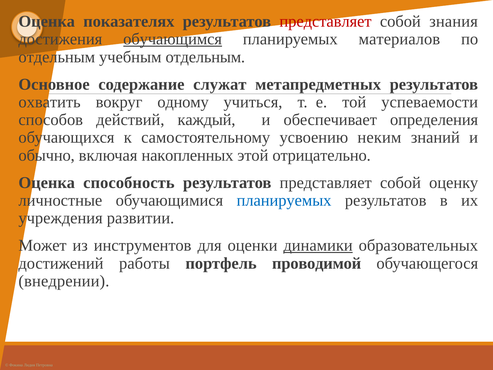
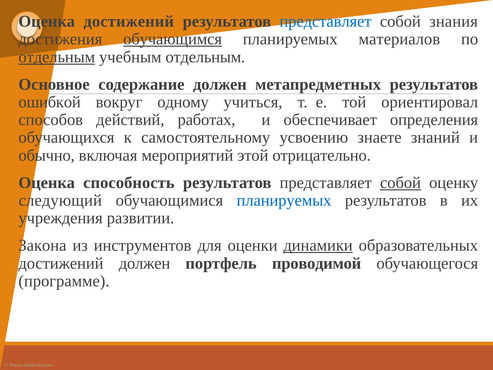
Оценка показателях: показателях -> достижений
представляет at (326, 21) colour: red -> blue
отдельным at (57, 57) underline: none -> present
содержание служат: служат -> должен
охватить: охватить -> ошибкой
успеваемости: успеваемости -> ориентировал
каждый: каждый -> работах
неким: неким -> знаете
накопленных: накопленных -> мероприятий
собой at (400, 183) underline: none -> present
личностные: личностные -> следующий
Может: Может -> Закона
достижений работы: работы -> должен
внедрении: внедрении -> программе
